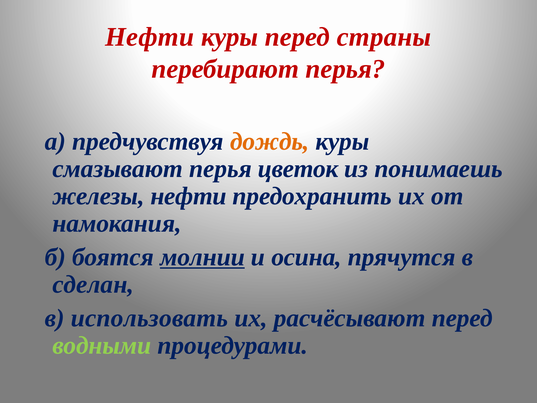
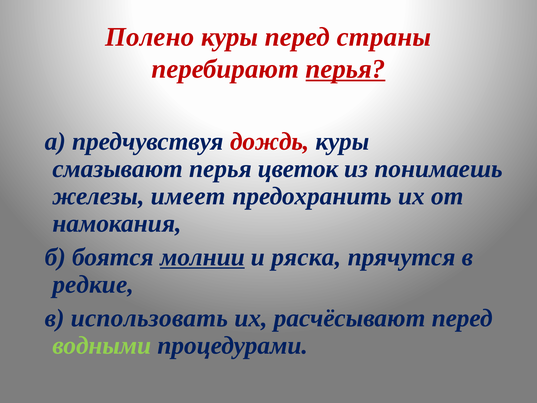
Нефти at (150, 37): Нефти -> Полено
перья at (346, 69) underline: none -> present
дождь colour: orange -> red
железы нефти: нефти -> имеет
осина: осина -> ряска
сделан: сделан -> редкие
